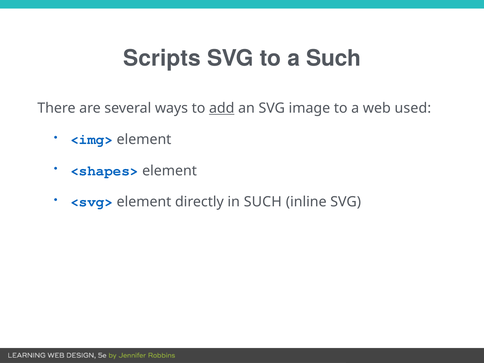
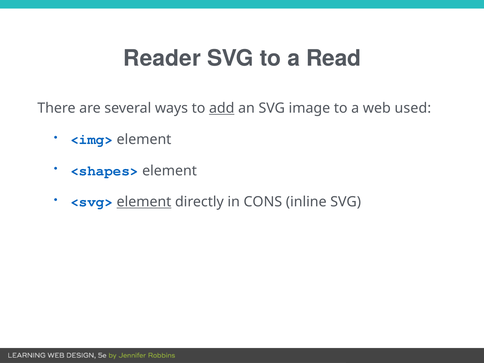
Scripts: Scripts -> Reader
a Such: Such -> Read
element at (144, 202) underline: none -> present
in SUCH: SUCH -> CONS
